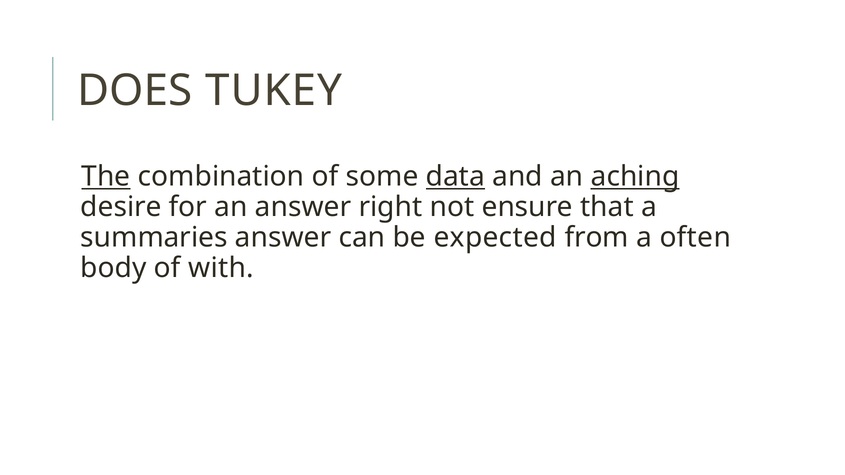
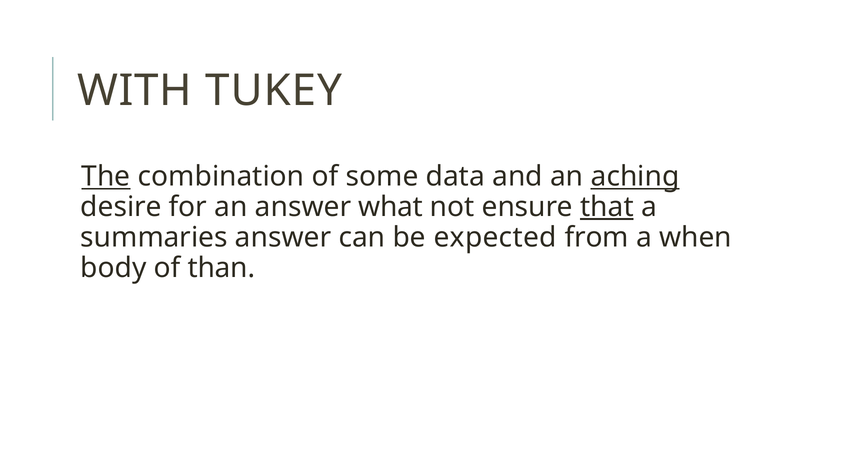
DOES: DOES -> WITH
data underline: present -> none
right: right -> what
that underline: none -> present
often: often -> when
with: with -> than
